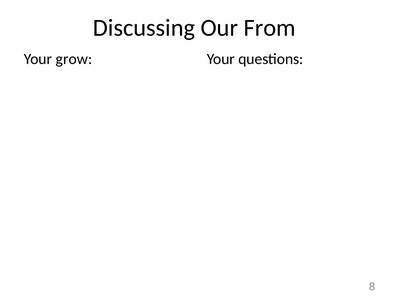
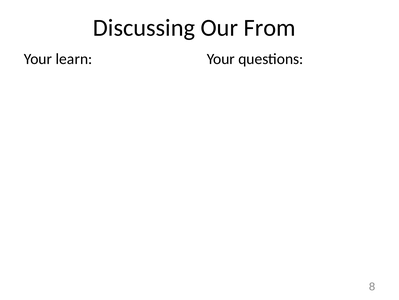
grow: grow -> learn
